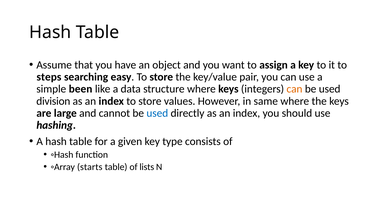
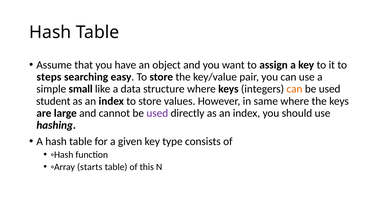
been: been -> small
division: division -> student
used at (157, 113) colour: blue -> purple
lists: lists -> this
